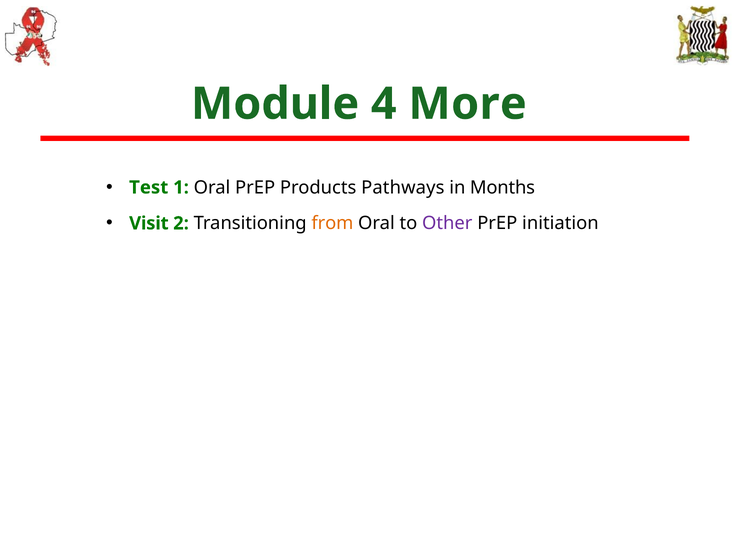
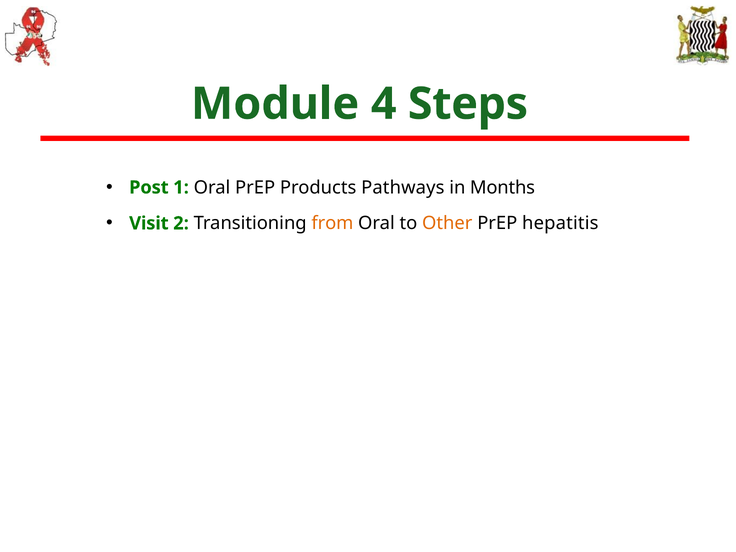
More: More -> Steps
Test: Test -> Post
Other colour: purple -> orange
initiation: initiation -> hepatitis
